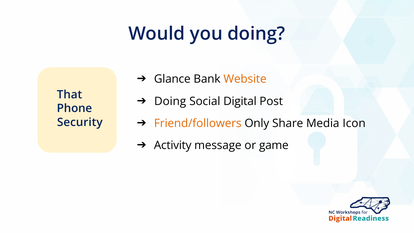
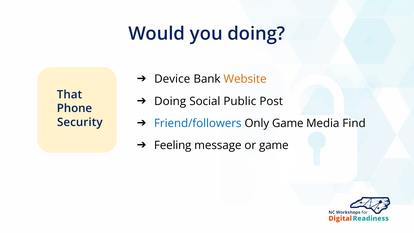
Glance: Glance -> Device
Digital: Digital -> Public
Friend/followers colour: orange -> blue
Only Share: Share -> Game
Icon: Icon -> Find
Activity: Activity -> Feeling
